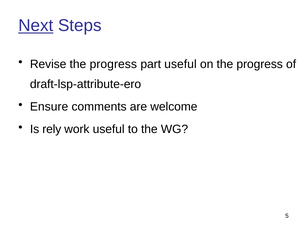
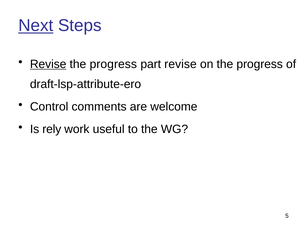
Revise at (48, 64) underline: none -> present
part useful: useful -> revise
Ensure: Ensure -> Control
